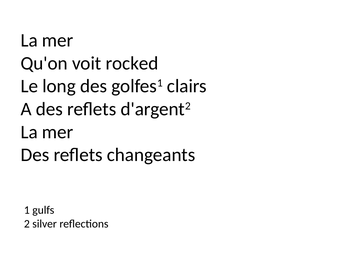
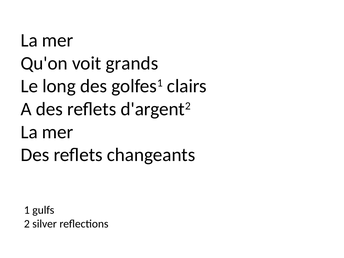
rocked: rocked -> grands
